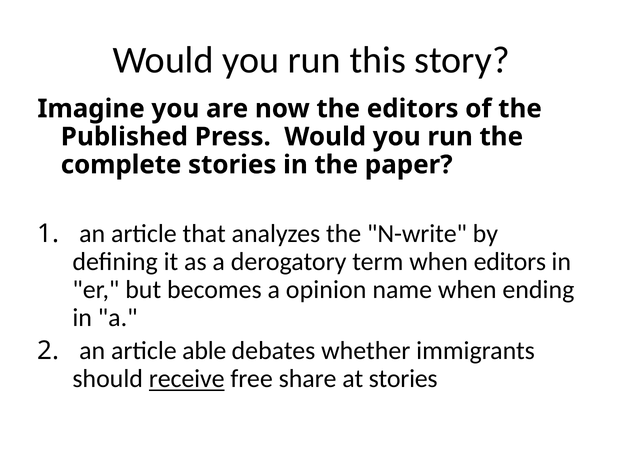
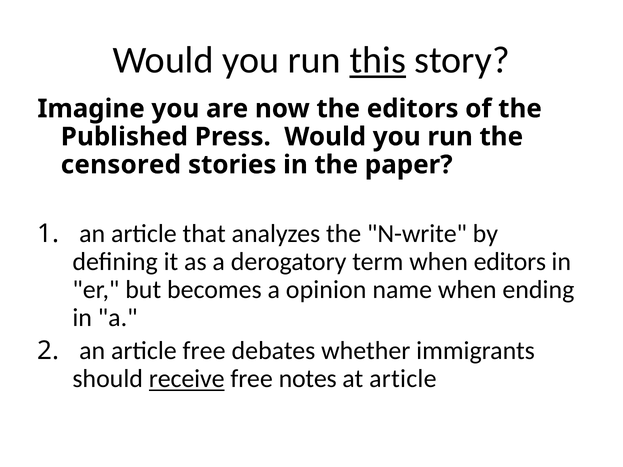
this underline: none -> present
complete: complete -> censored
article able: able -> free
share: share -> notes
at stories: stories -> article
